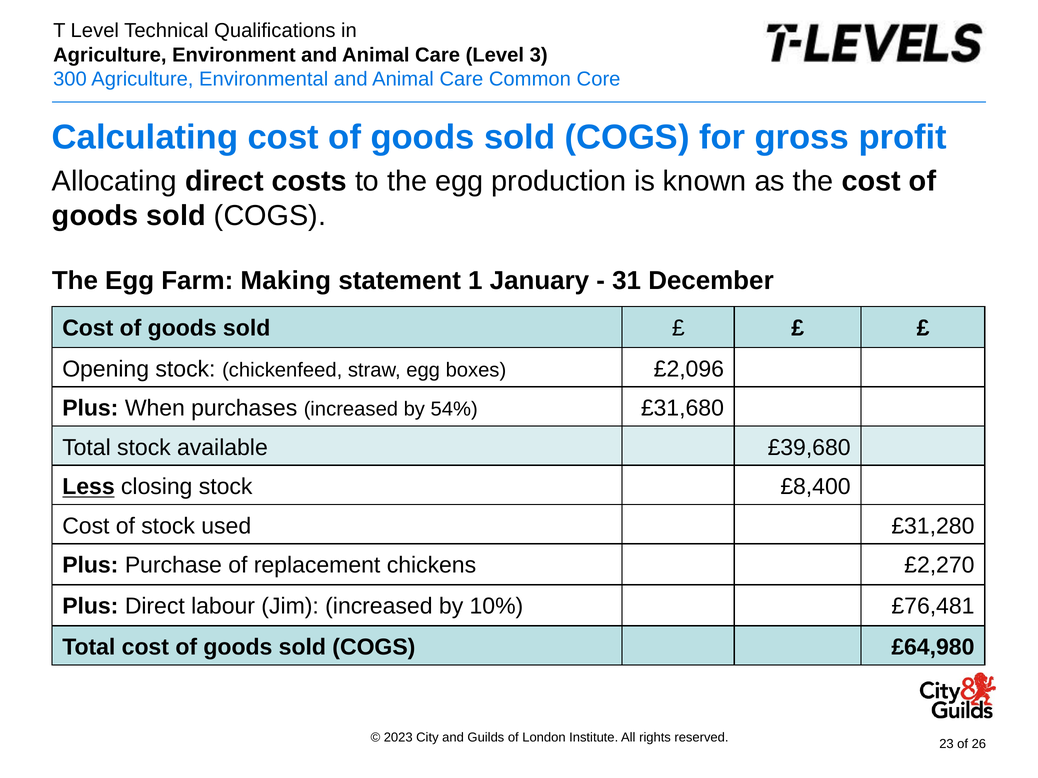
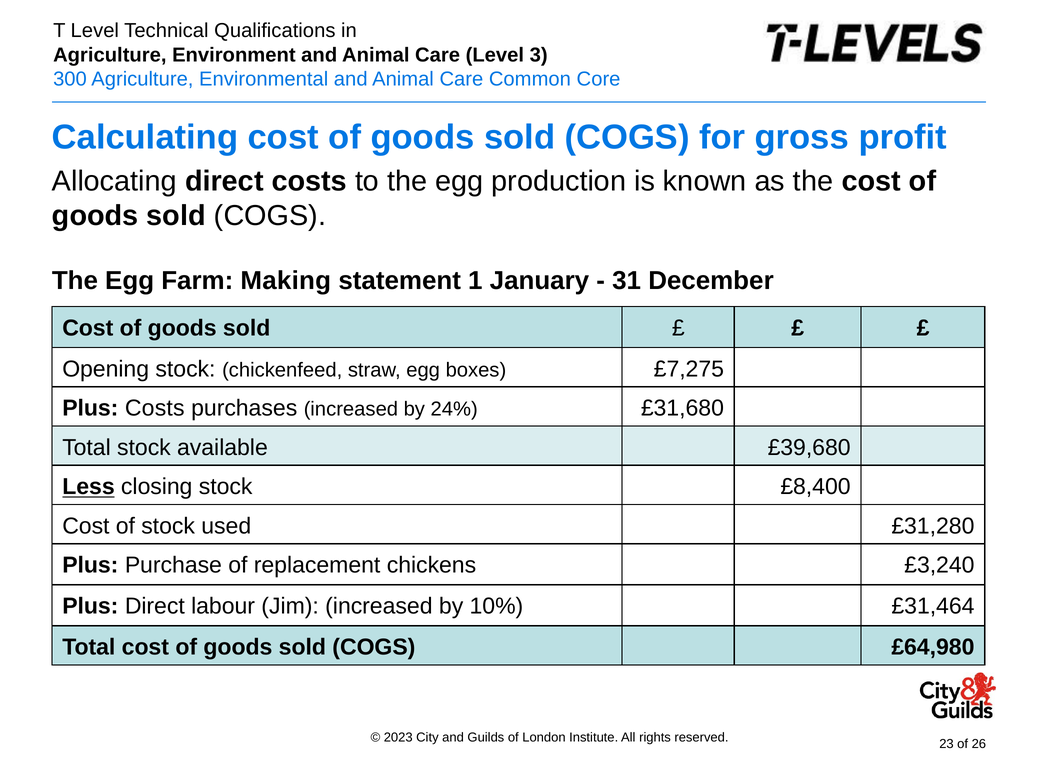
£2,096: £2,096 -> £7,275
Plus When: When -> Costs
54%: 54% -> 24%
£2,270: £2,270 -> £3,240
£76,481: £76,481 -> £31,464
